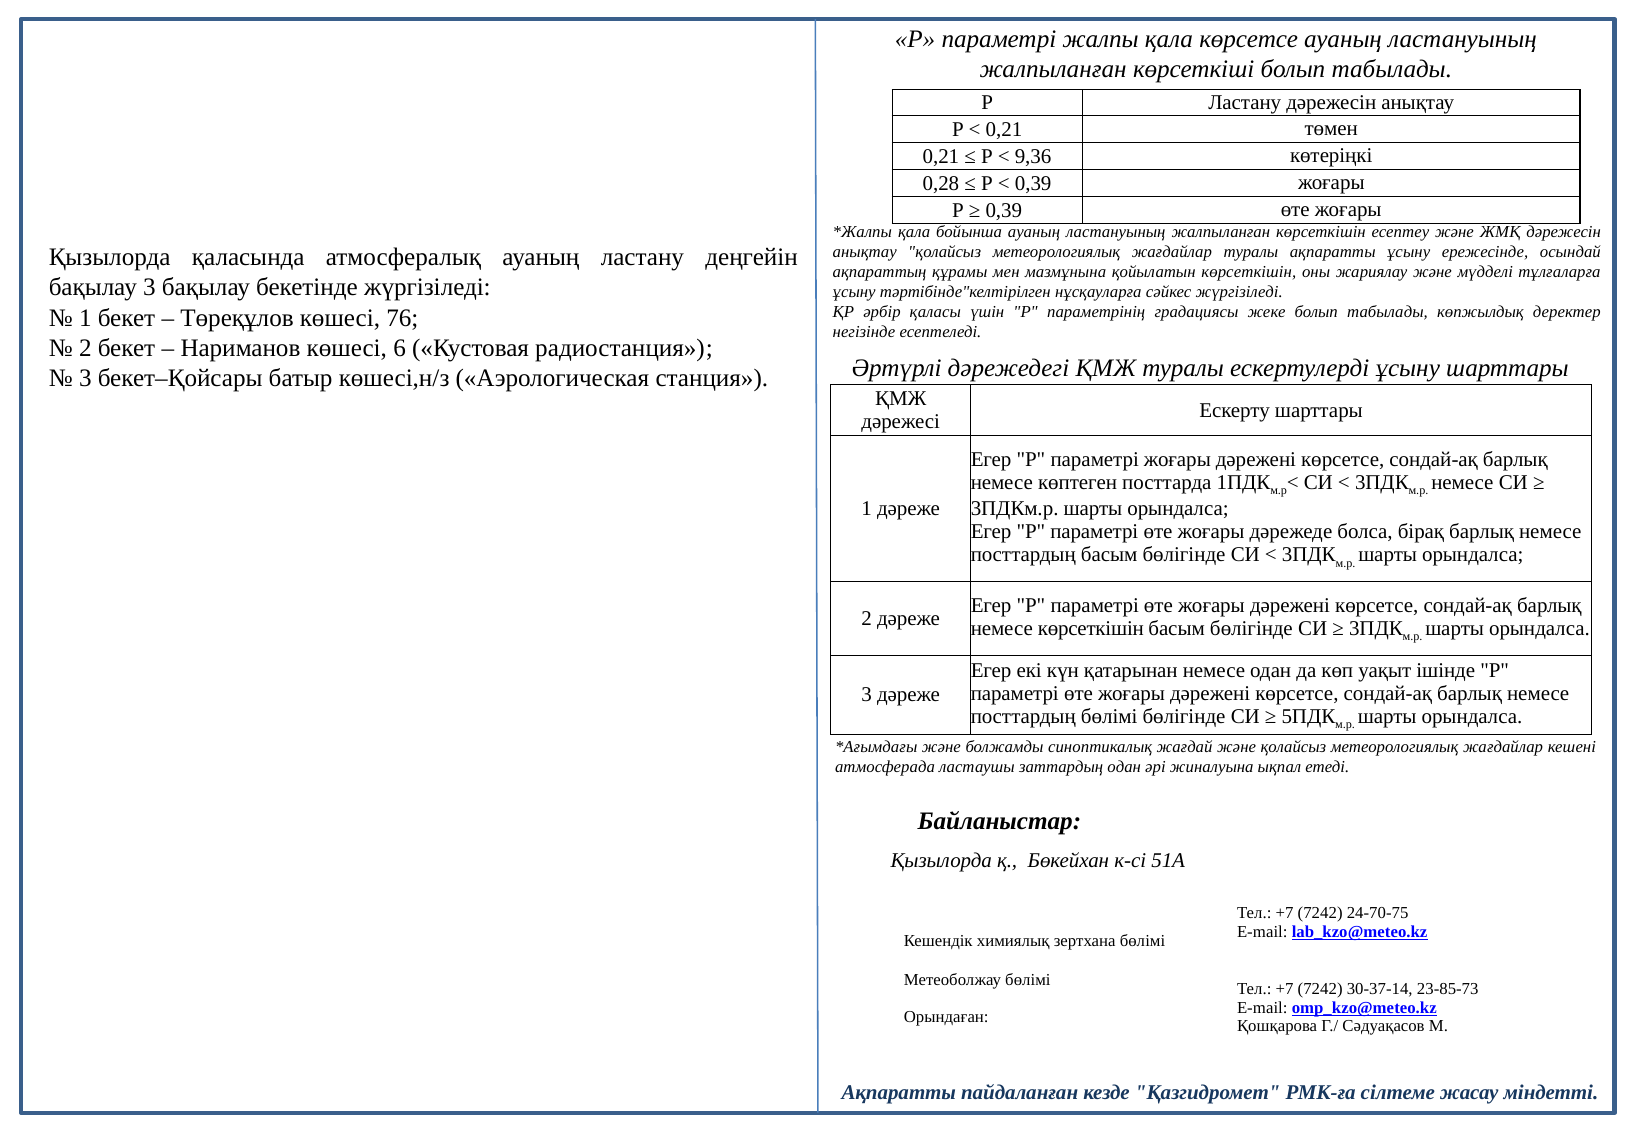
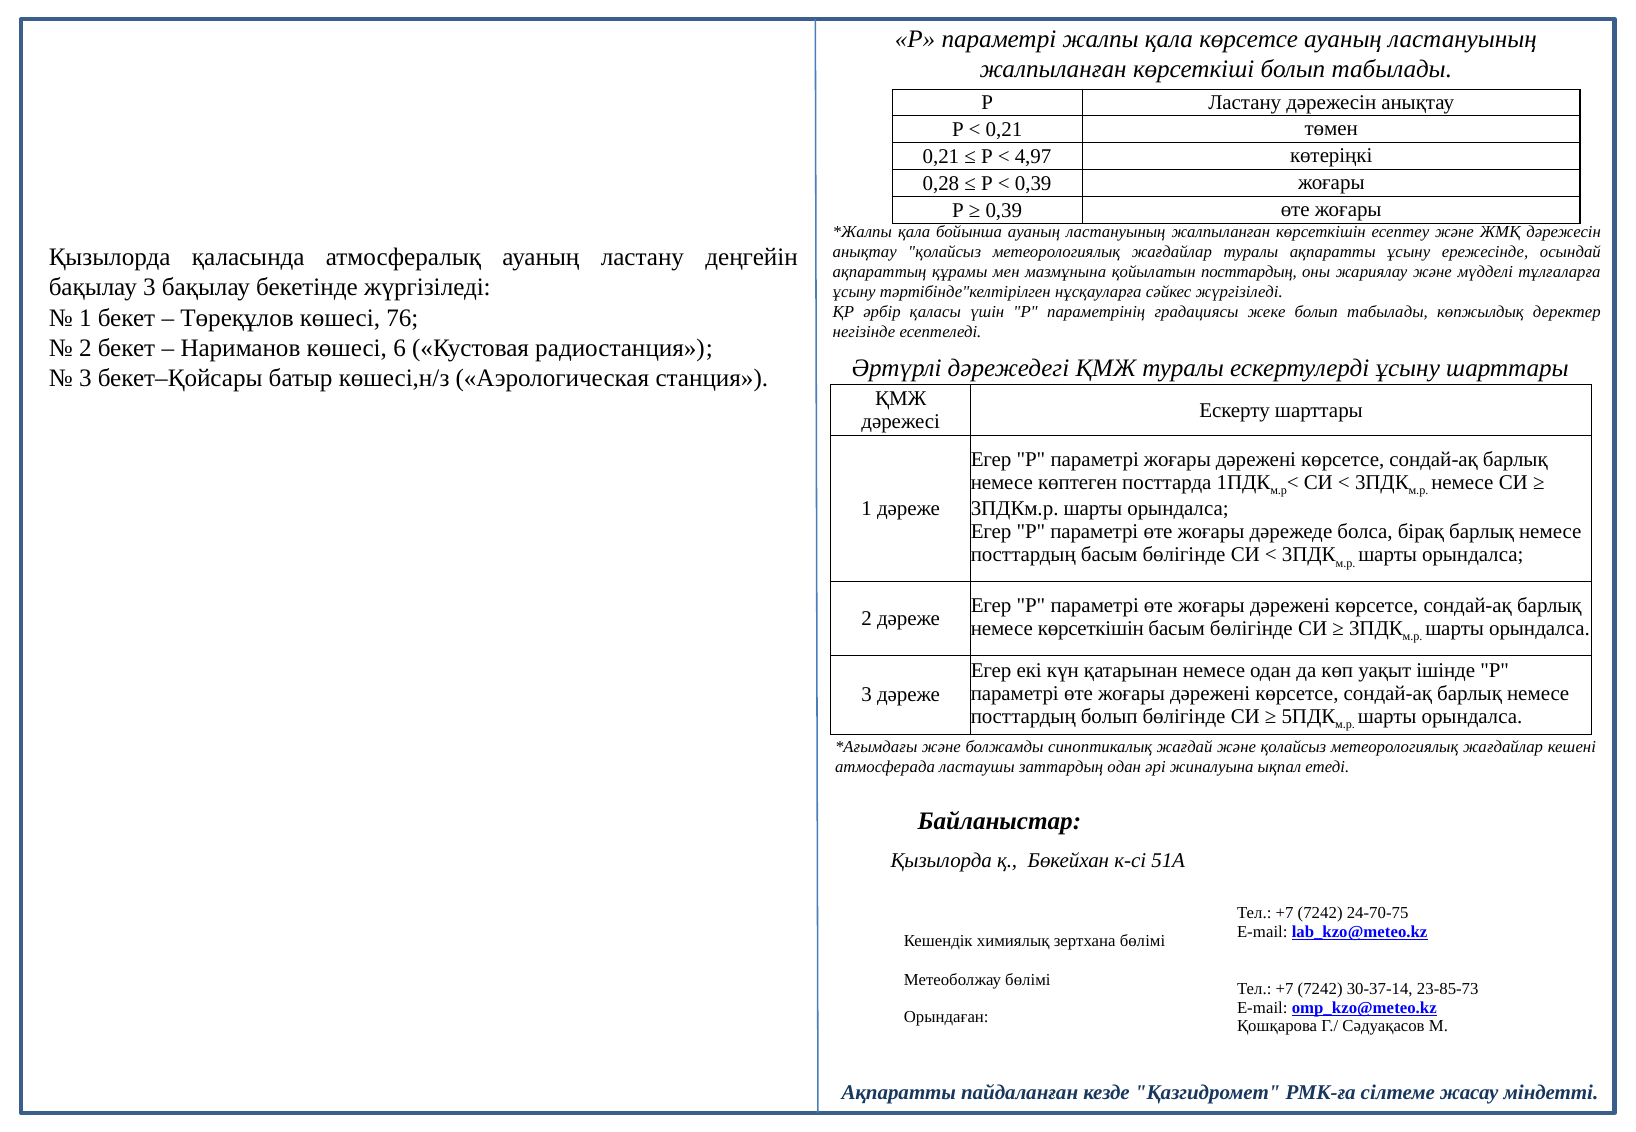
9,36: 9,36 -> 4,97
қойылатын көрсеткішін: көрсеткішін -> посттардың
посттардың бөлімі: бөлімі -> болып
